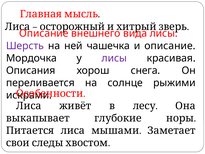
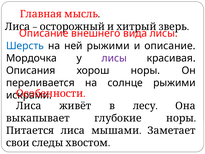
Шерсть colour: purple -> blue
ней чашечка: чашечка -> рыжими
хорош снега: снега -> норы
